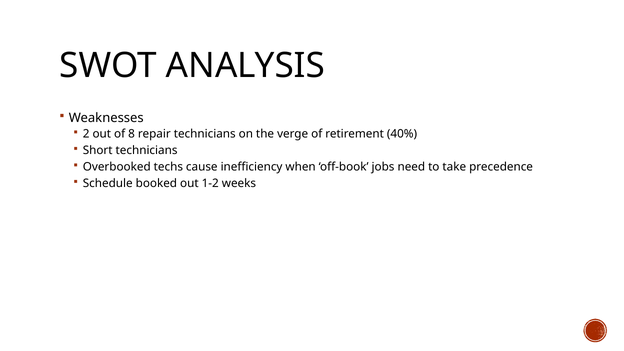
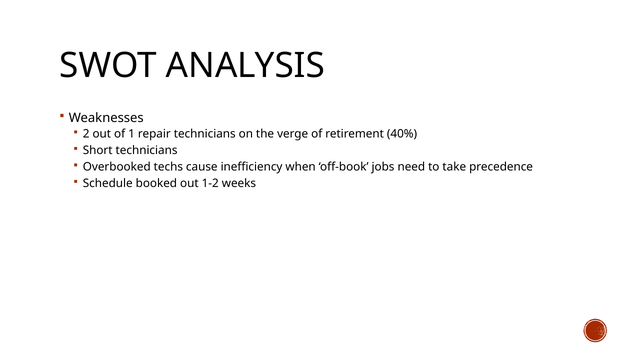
8: 8 -> 1
